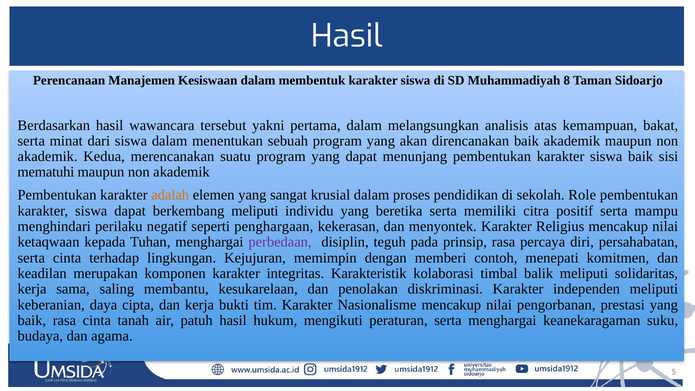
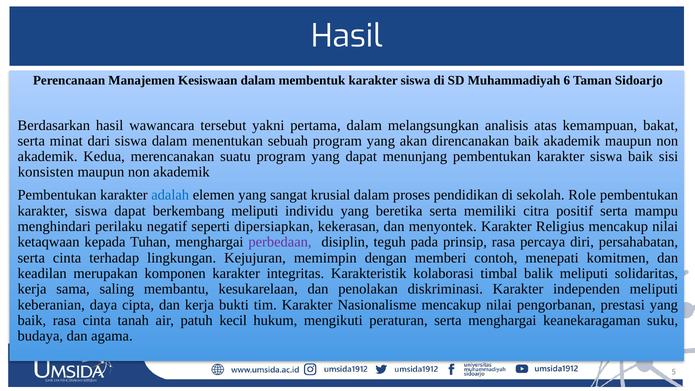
8: 8 -> 6
mematuhi: mematuhi -> konsisten
adalah colour: orange -> blue
penghargaan: penghargaan -> dipersiapkan
patuh hasil: hasil -> kecil
